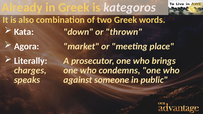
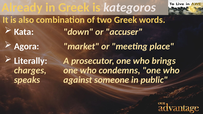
thrown: thrown -> accuser
